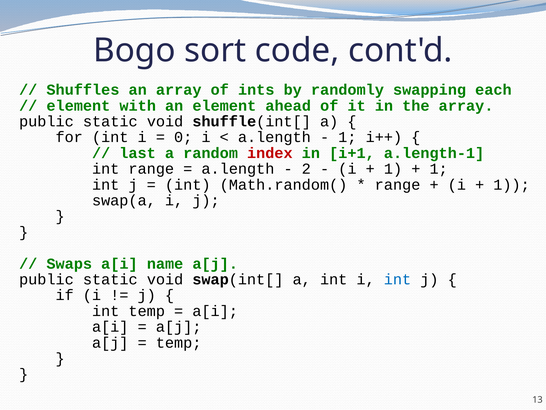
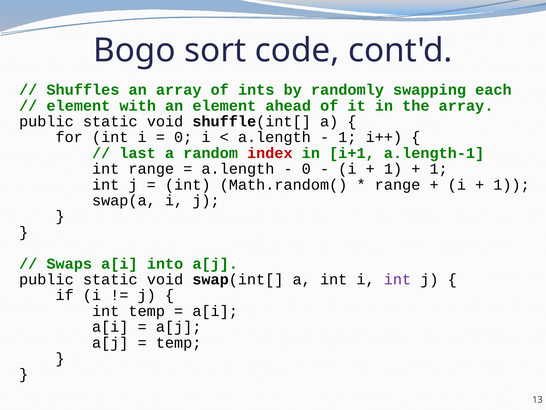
2 at (306, 169): 2 -> 0
name: name -> into
int at (397, 279) colour: blue -> purple
